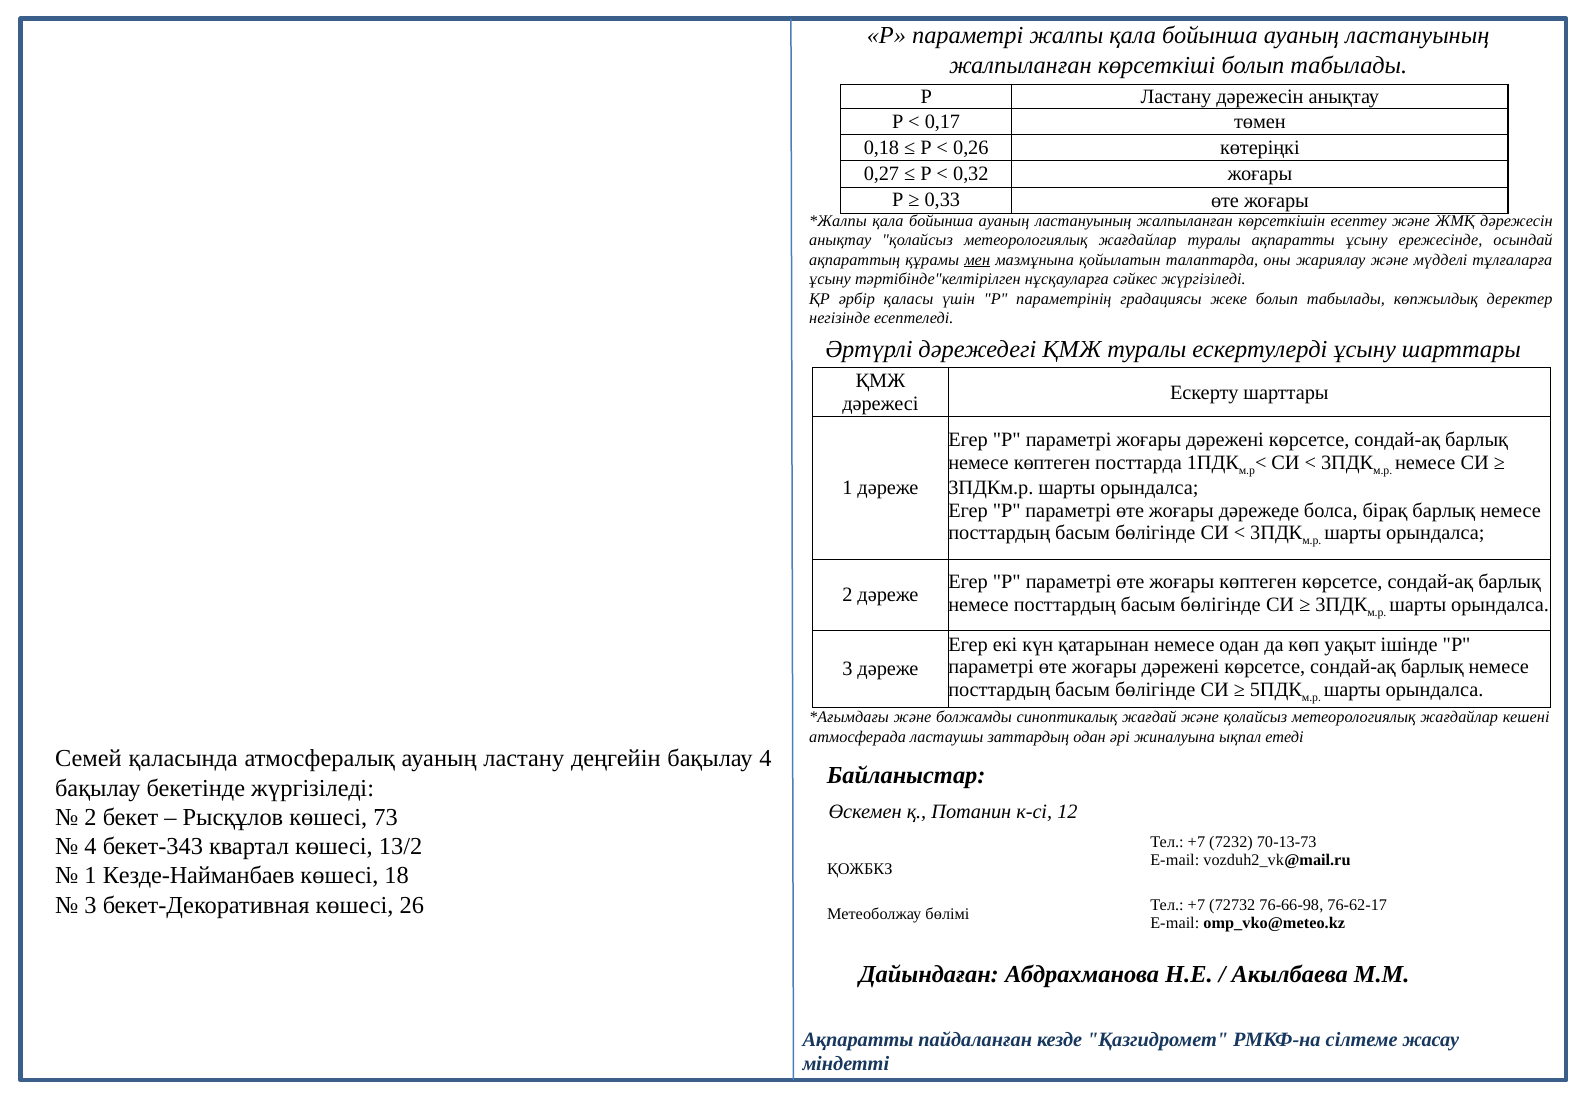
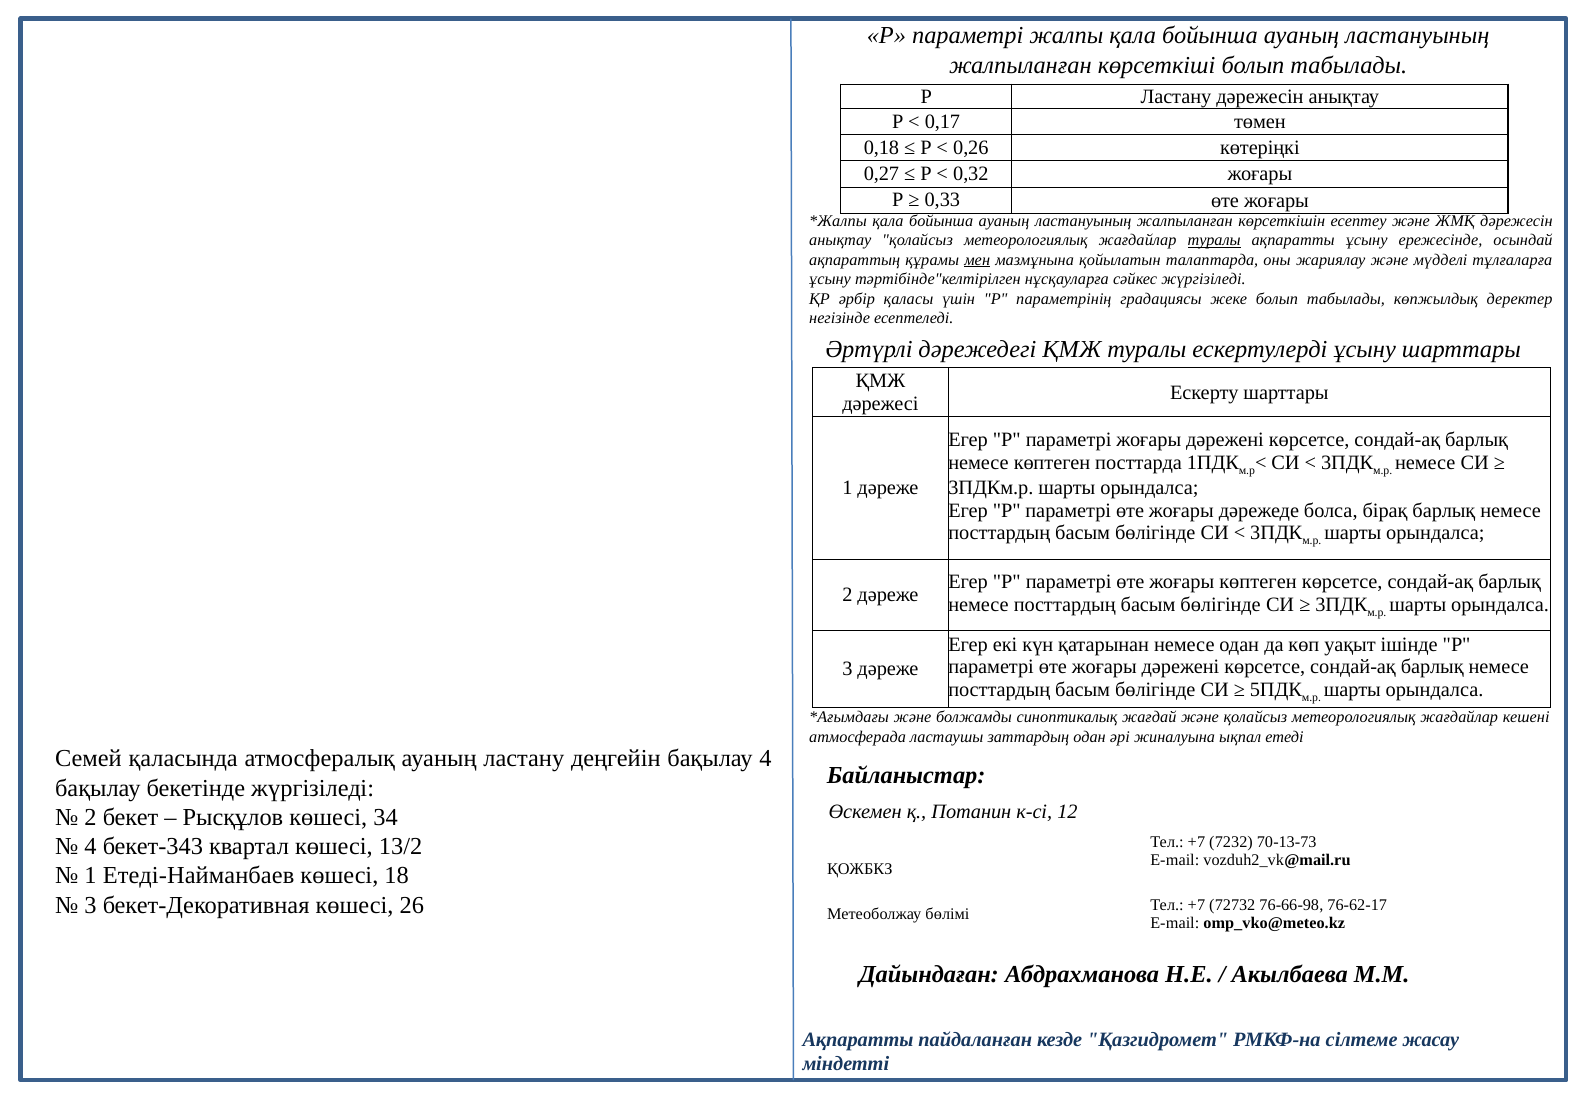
туралы at (1214, 240) underline: none -> present
73: 73 -> 34
Кезде-Найманбаев: Кезде-Найманбаев -> Етеді-Найманбаев
